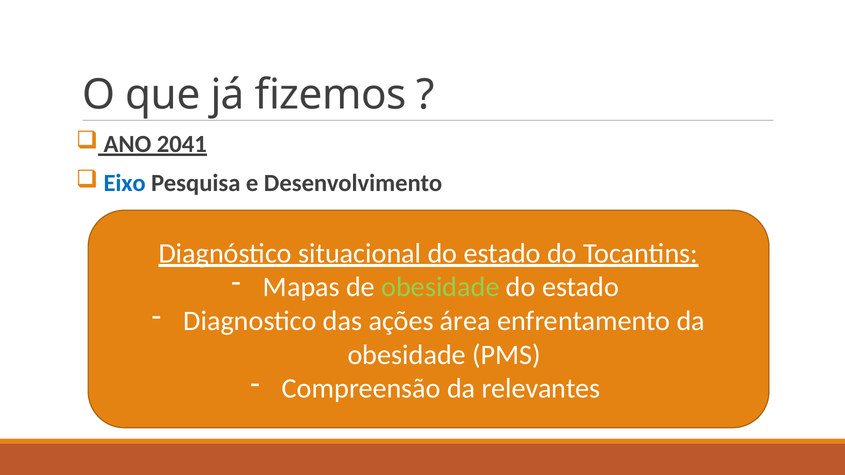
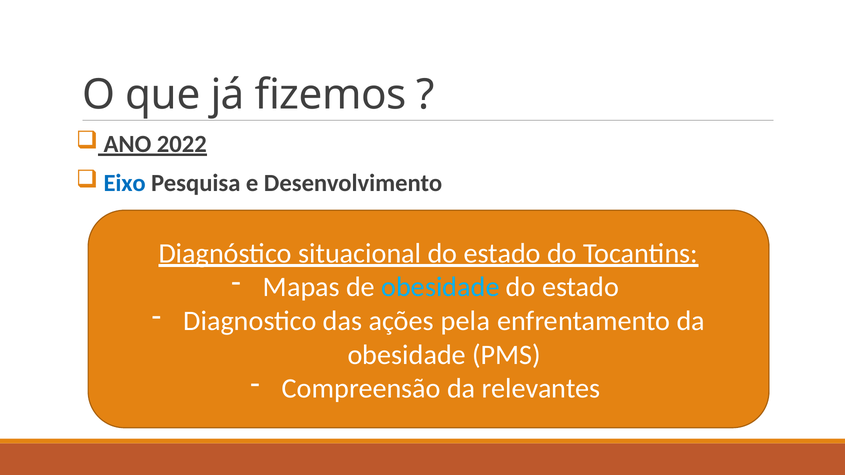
2041: 2041 -> 2022
obesidade at (440, 287) colour: light green -> light blue
área: área -> pela
